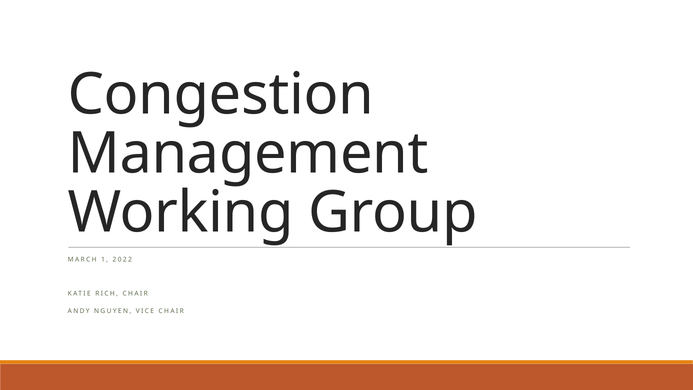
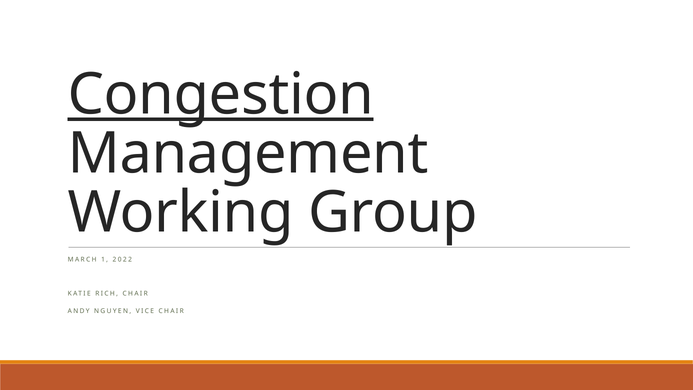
Congestion underline: none -> present
